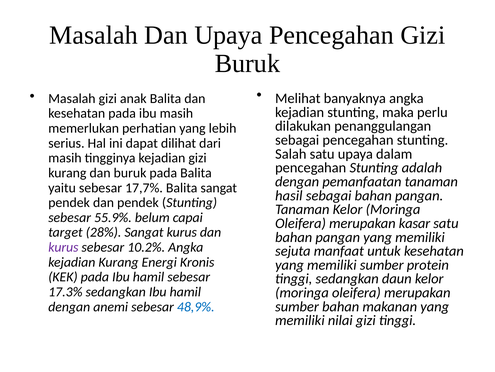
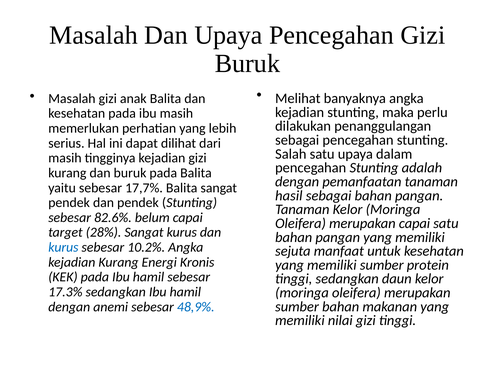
55.9%: 55.9% -> 82.6%
merupakan kasar: kasar -> capai
kurus at (63, 247) colour: purple -> blue
